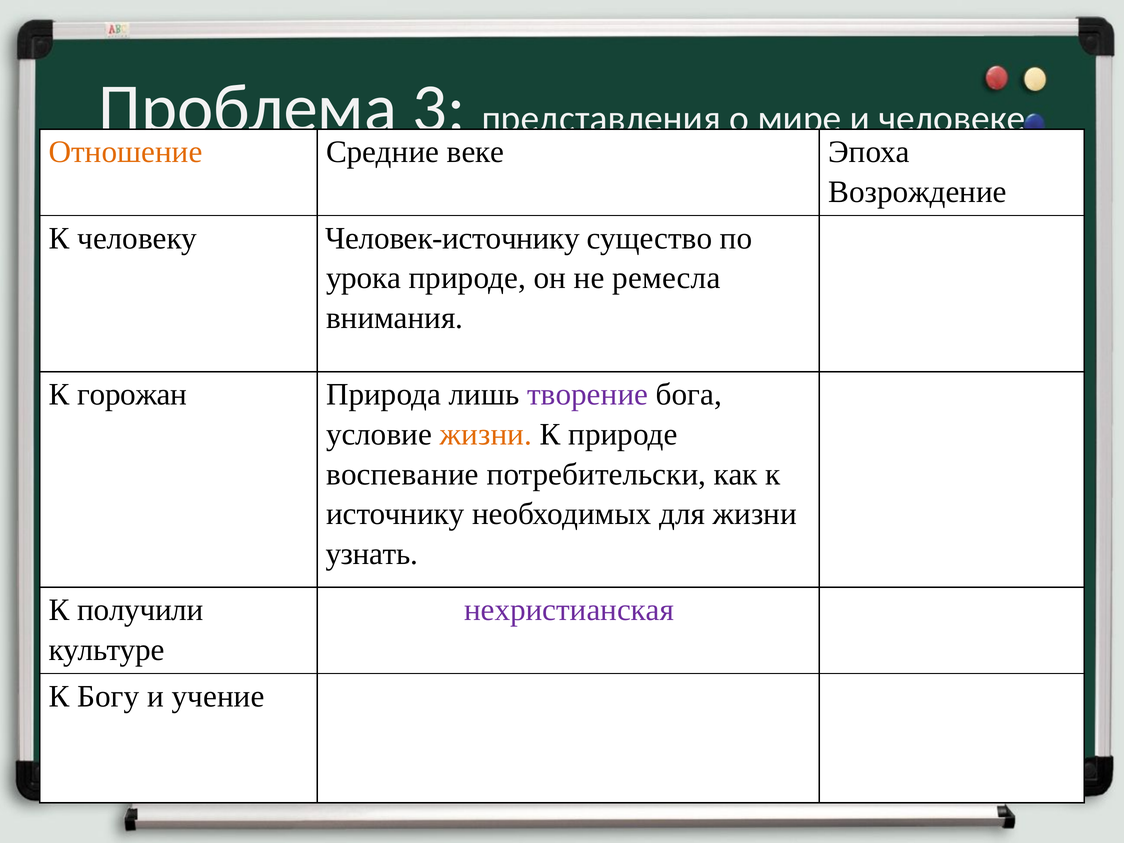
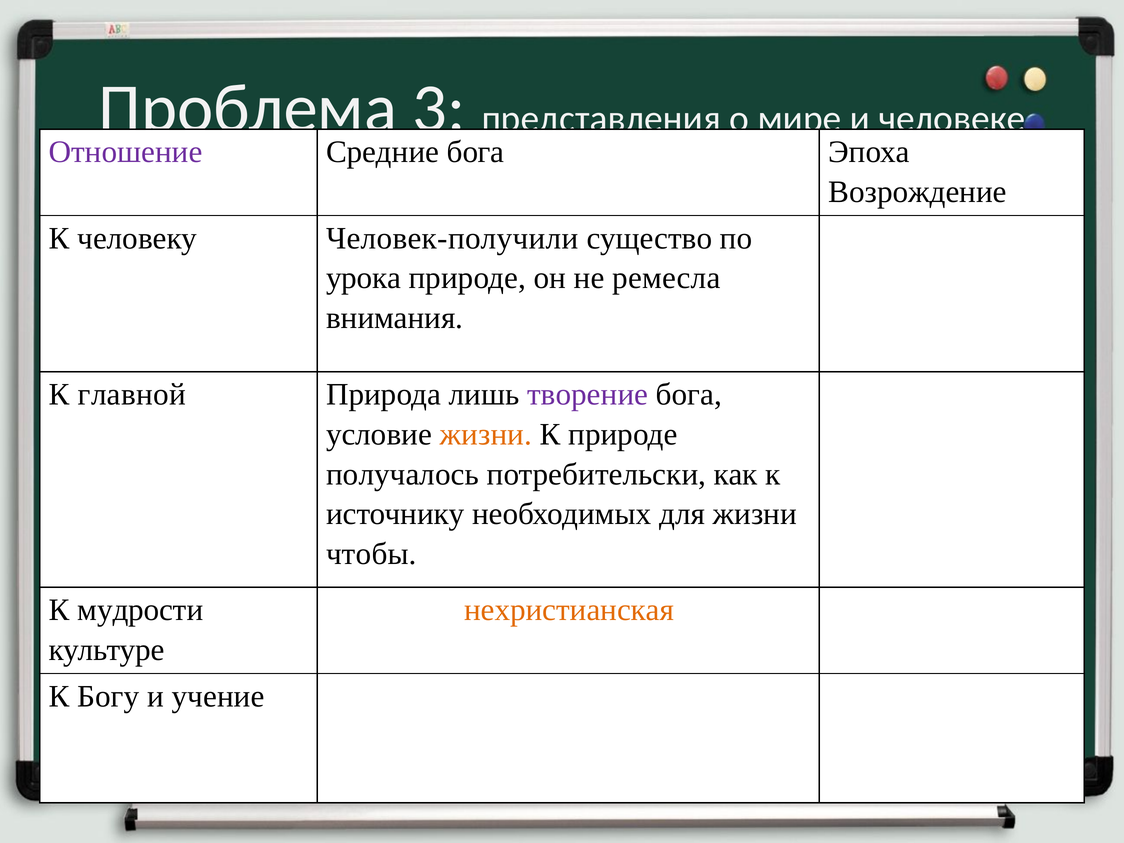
Отношение colour: orange -> purple
Средние веке: веке -> бога
Человек-источнику: Человек-источнику -> Человек-получили
горожан: горожан -> главной
воспевание: воспевание -> получалось
узнать: узнать -> чтобы
получили: получили -> мудрости
нехристианская colour: purple -> orange
